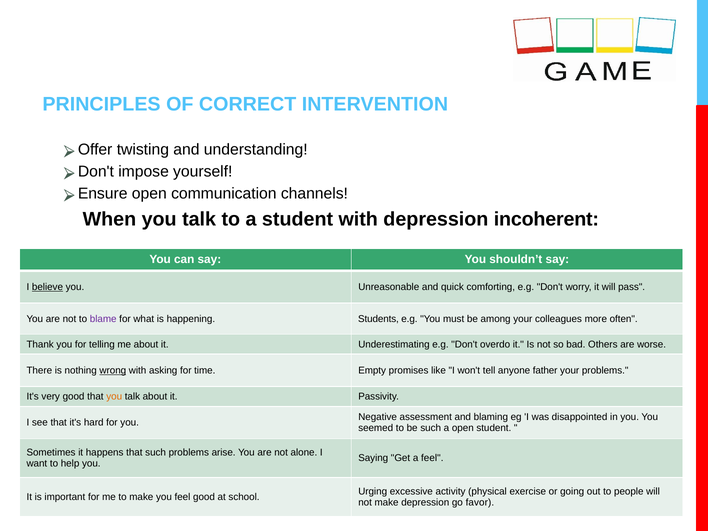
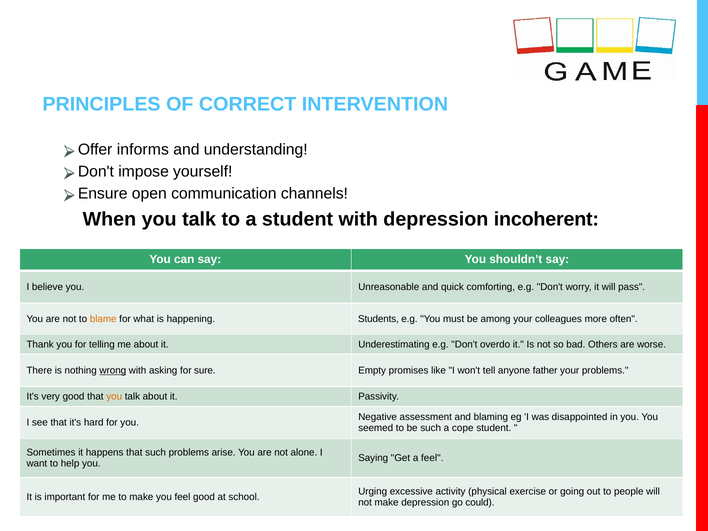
twisting: twisting -> informs
believe underline: present -> none
blame colour: purple -> orange
time: time -> sure
a open: open -> cope
favor: favor -> could
